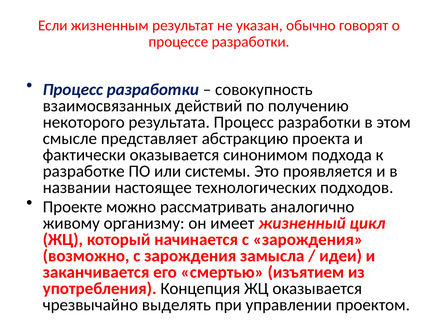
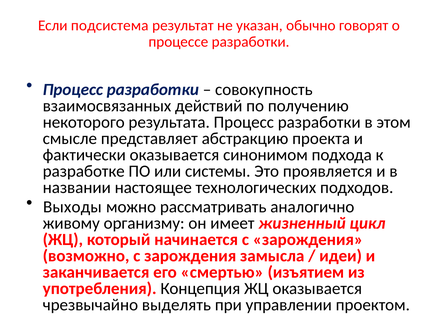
жизненным: жизненным -> подсистема
Проекте: Проекте -> Выходы
